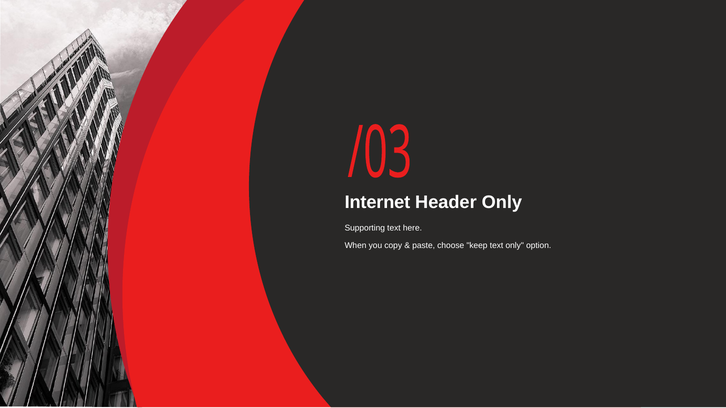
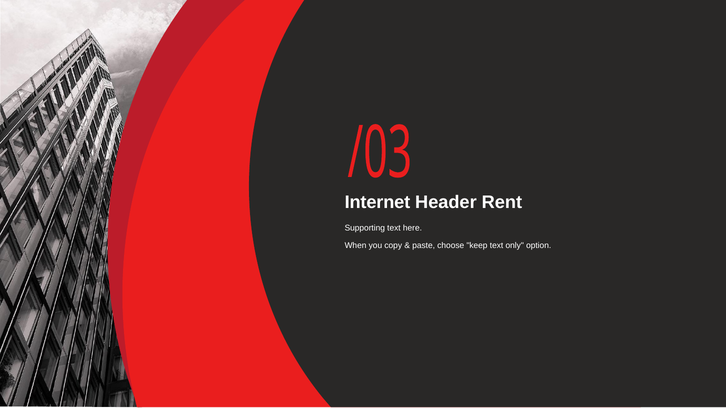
Header Only: Only -> Rent
